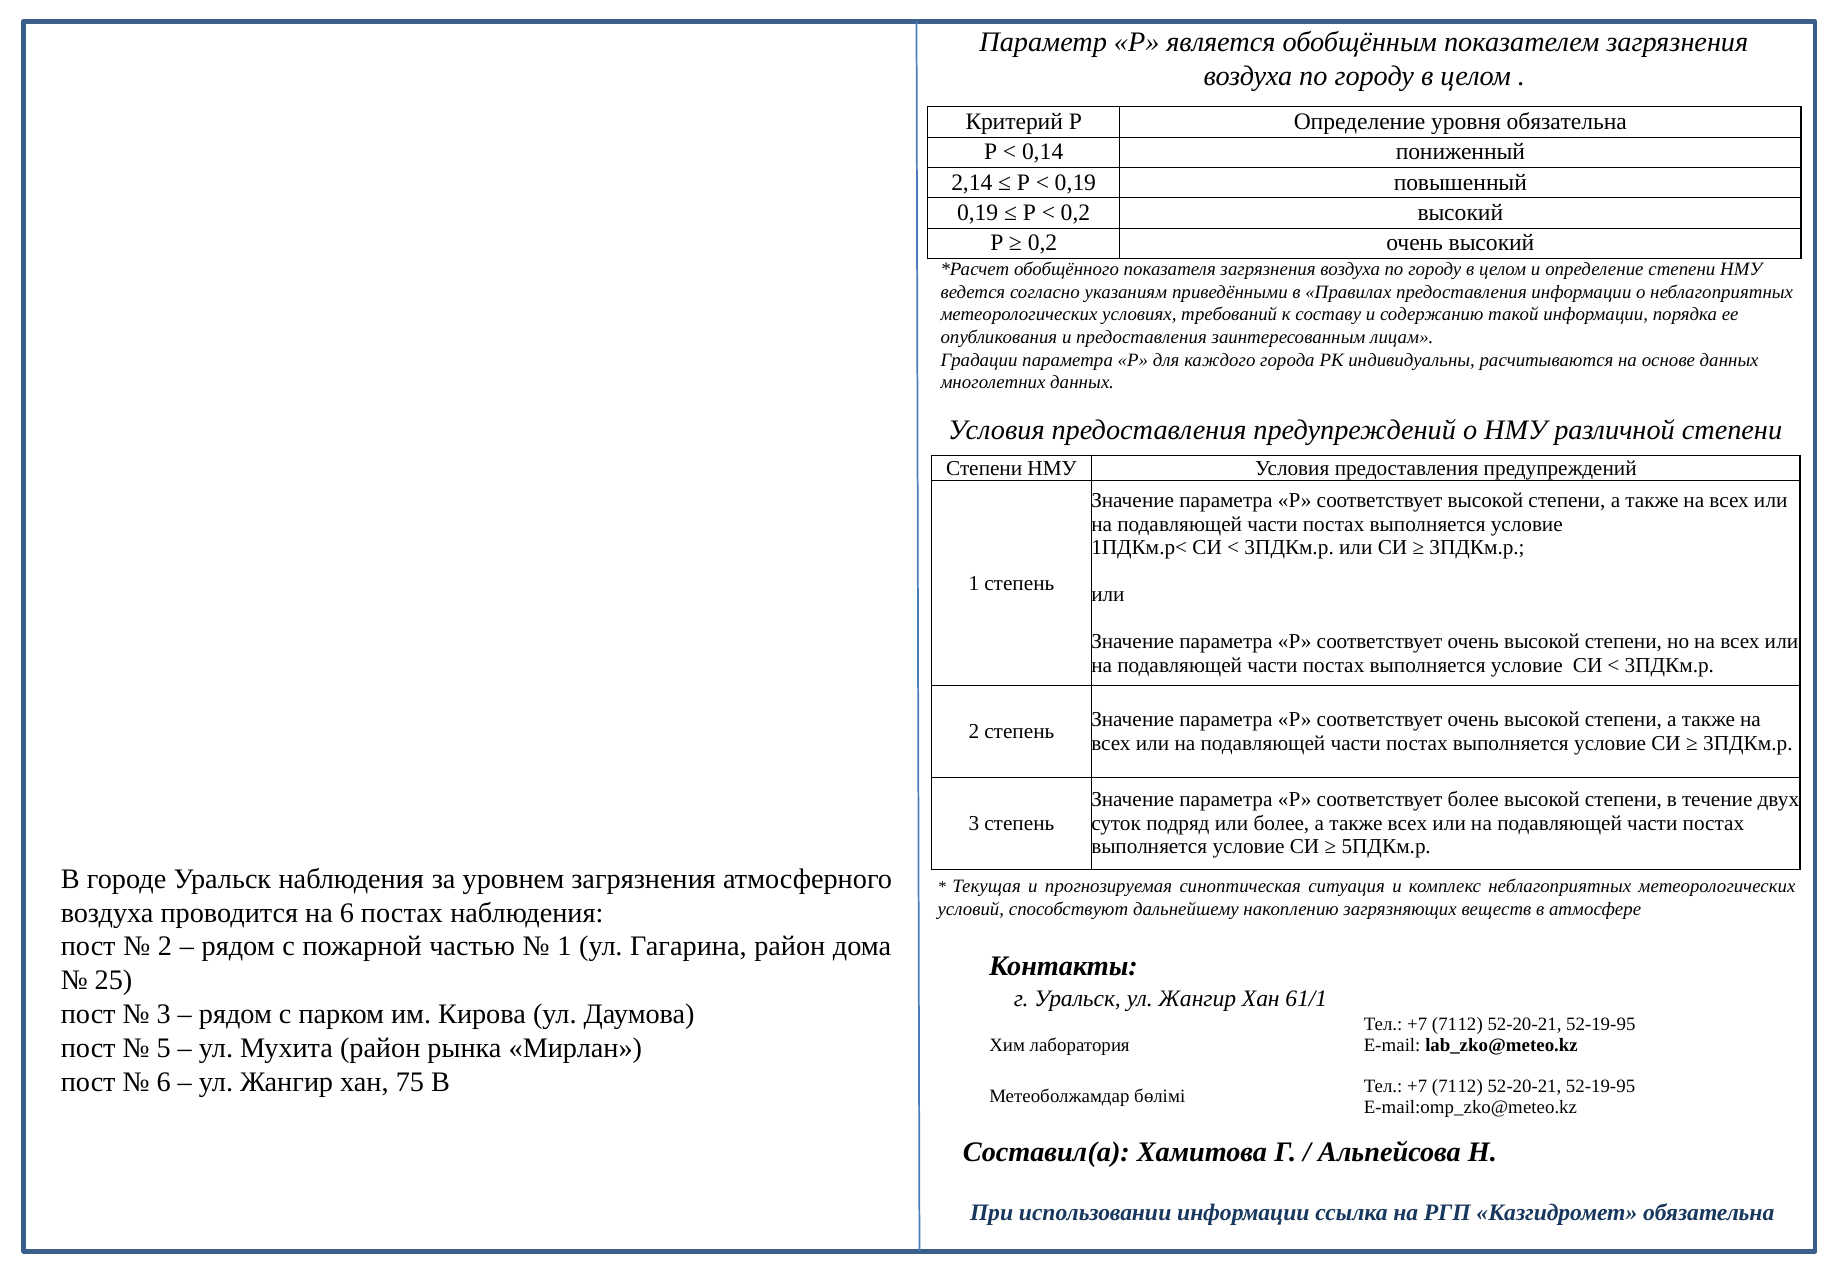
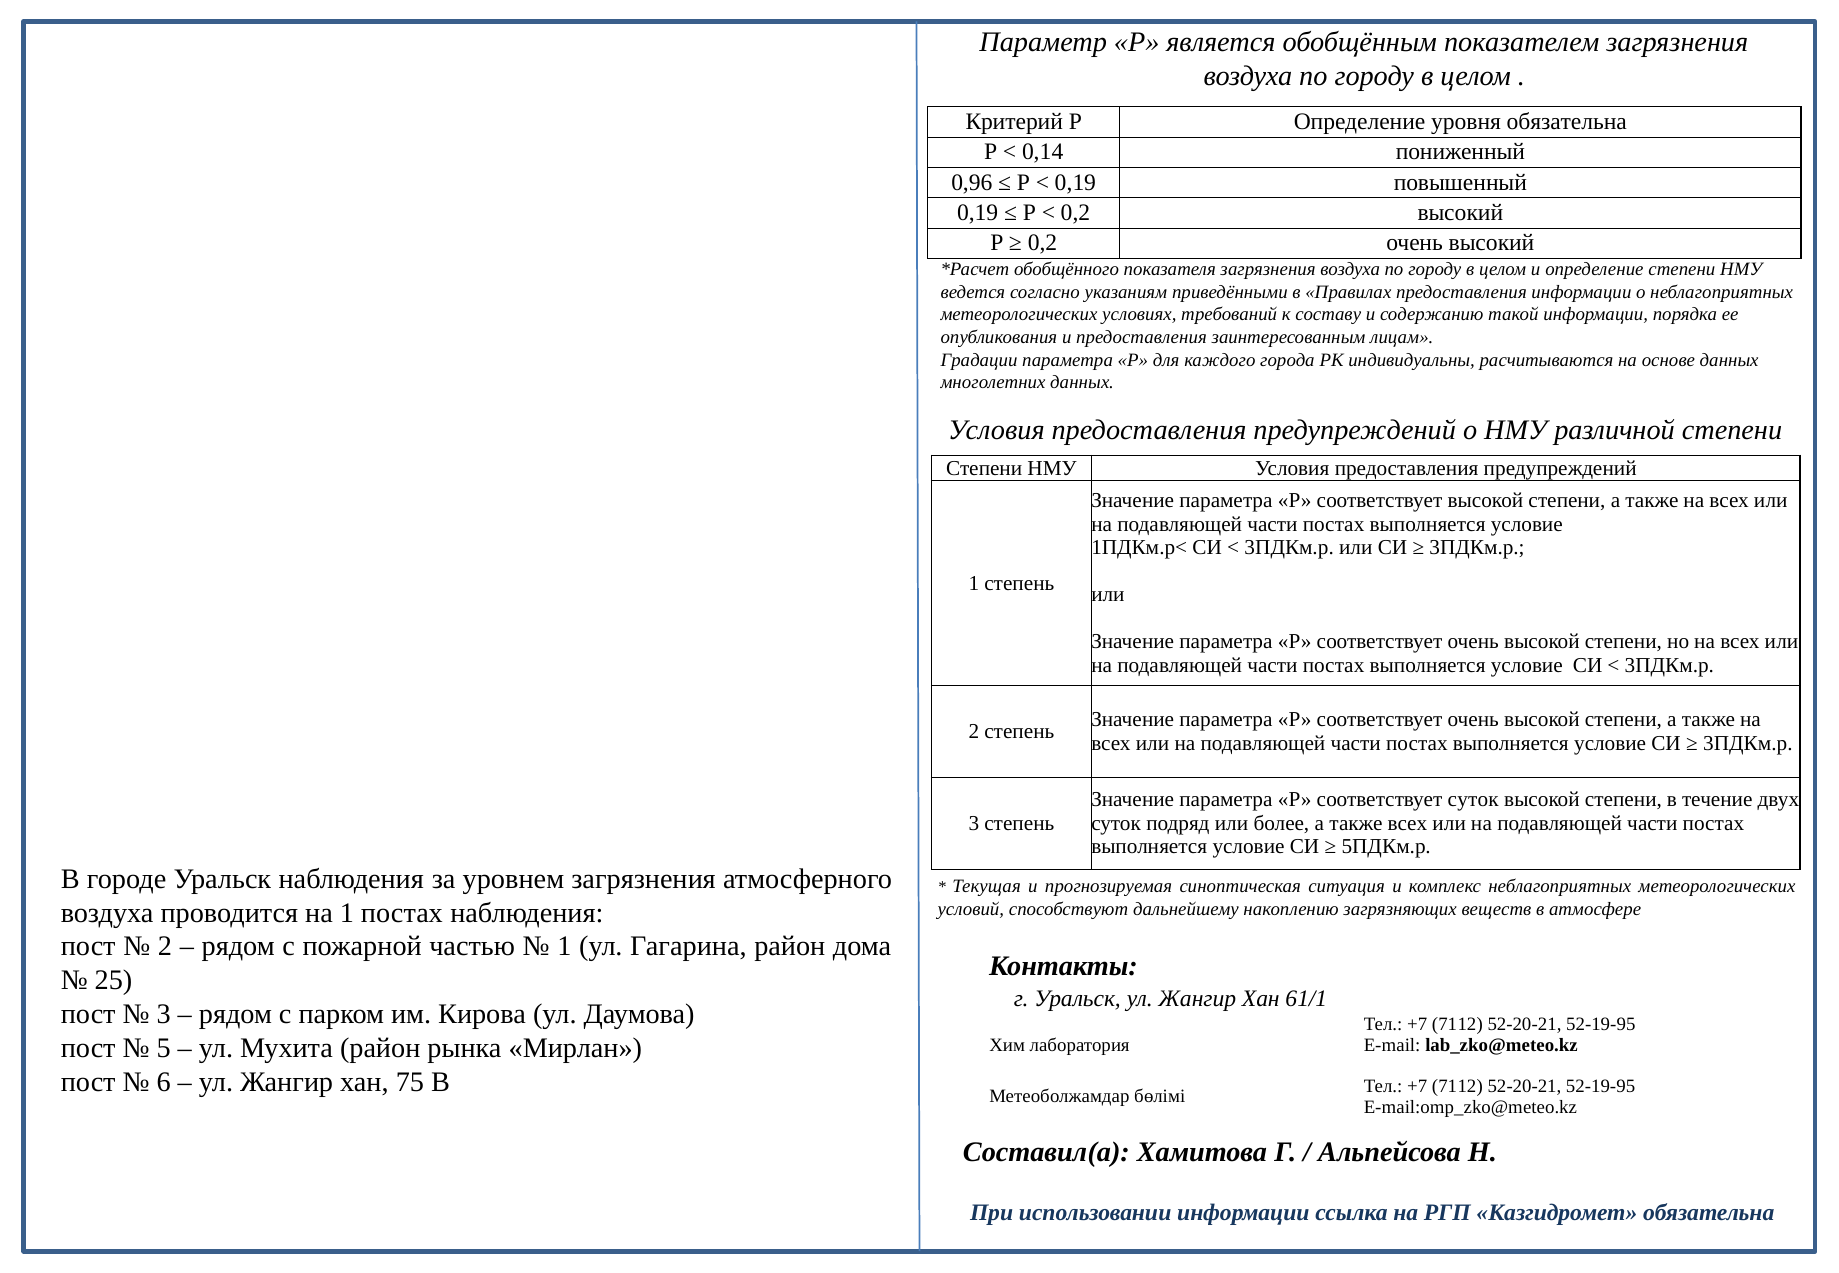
2,14: 2,14 -> 0,96
соответствует более: более -> суток
на 6: 6 -> 1
